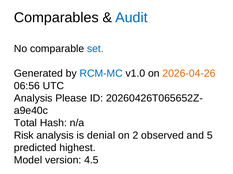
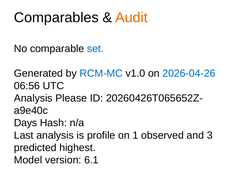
Audit colour: blue -> orange
2026-04-26 colour: orange -> blue
Total: Total -> Days
Risk: Risk -> Last
denial: denial -> profile
2: 2 -> 1
5: 5 -> 3
4.5: 4.5 -> 6.1
